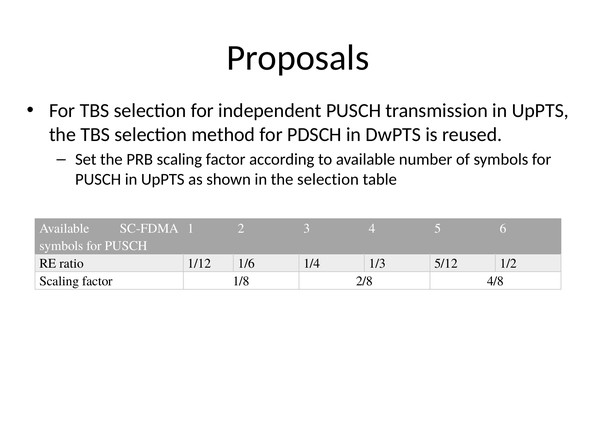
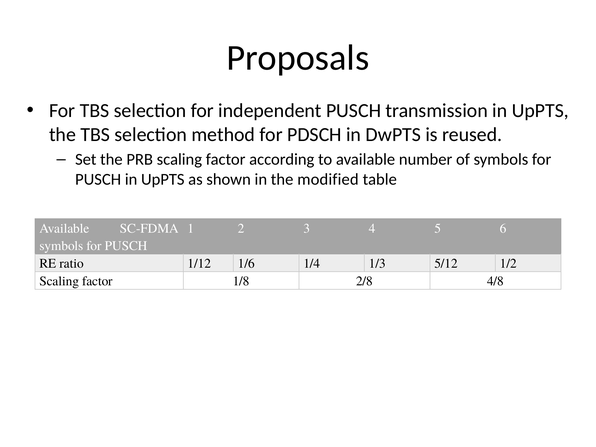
the selection: selection -> modified
